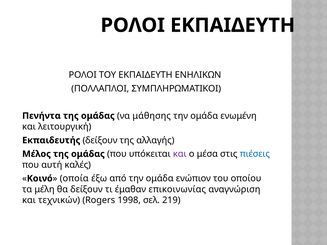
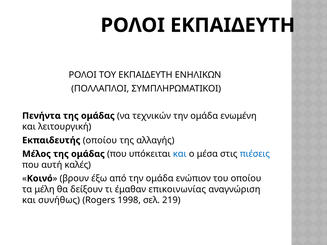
μάθησης: μάθησης -> τεχνικών
Εκπαιδευτής δείξουν: δείξουν -> οποίου
και at (180, 154) colour: purple -> blue
οποία: οποία -> βρουν
τεχνικών: τεχνικών -> συνήθως
